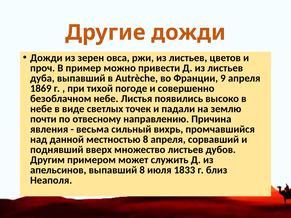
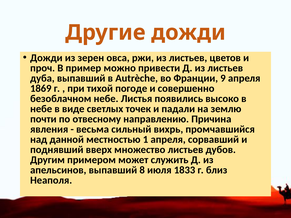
местностью 8: 8 -> 1
